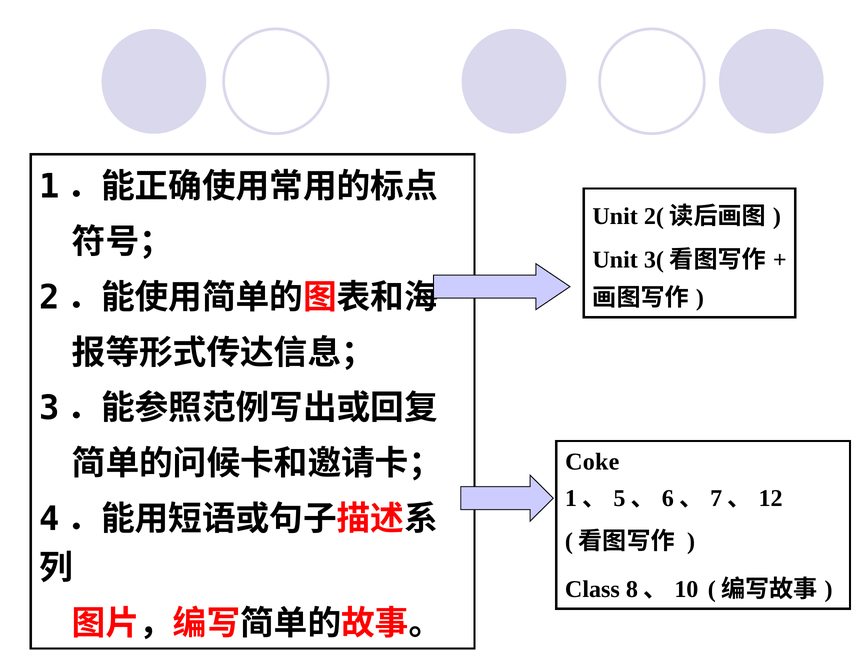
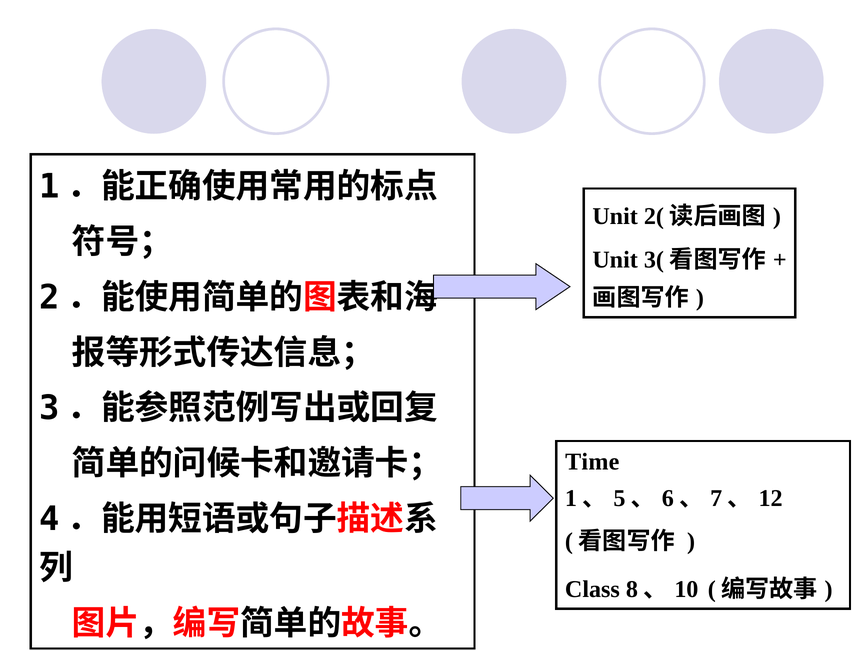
Coke: Coke -> Time
